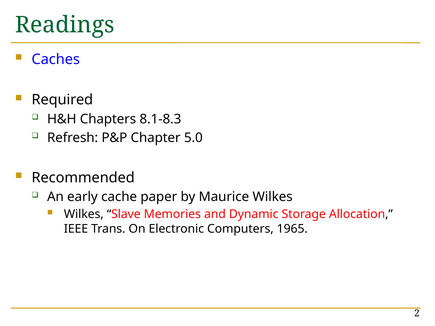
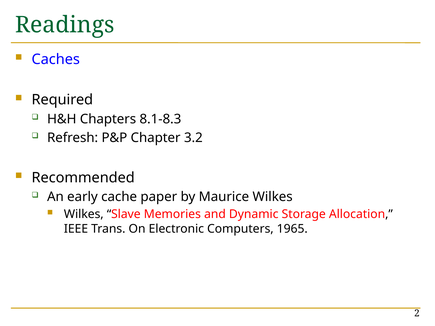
5.0: 5.0 -> 3.2
